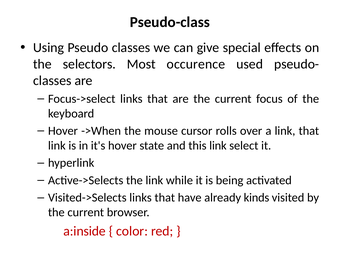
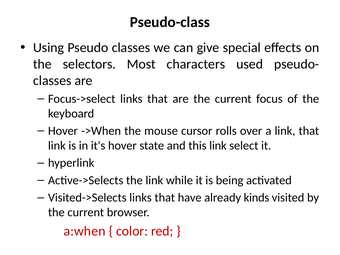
occurence: occurence -> characters
a:inside: a:inside -> a:when
